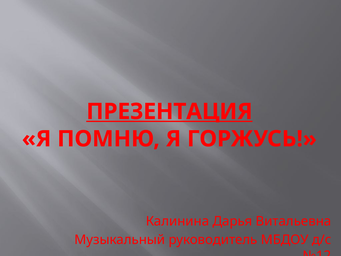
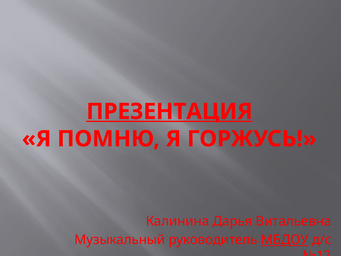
МБДОУ underline: none -> present
